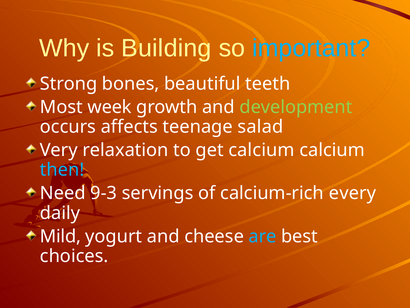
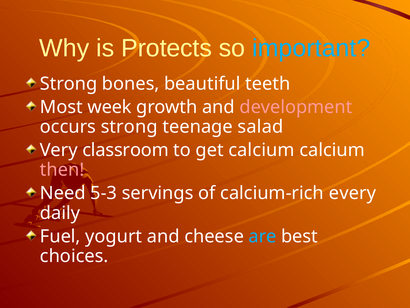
Building: Building -> Protects
development colour: light green -> pink
occurs affects: affects -> strong
relaxation: relaxation -> classroom
then colour: light blue -> pink
9-3: 9-3 -> 5-3
Mild: Mild -> Fuel
